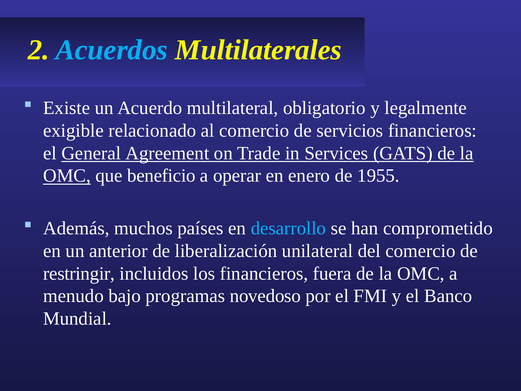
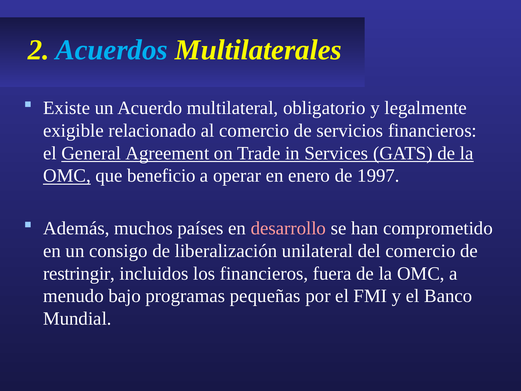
1955: 1955 -> 1997
desarrollo colour: light blue -> pink
anterior: anterior -> consigo
novedoso: novedoso -> pequeñas
